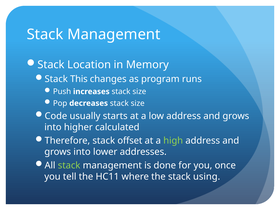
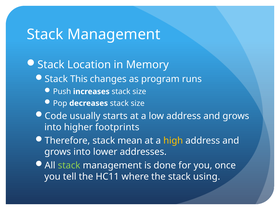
calculated: calculated -> footprints
offset: offset -> mean
high colour: light green -> yellow
